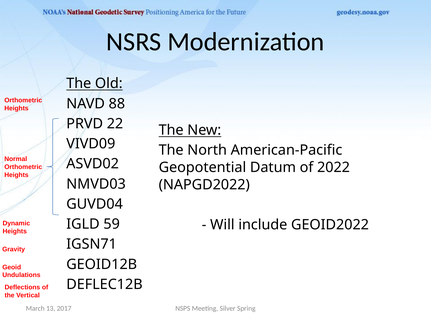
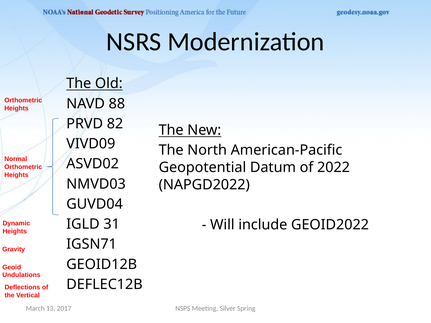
22: 22 -> 82
59: 59 -> 31
